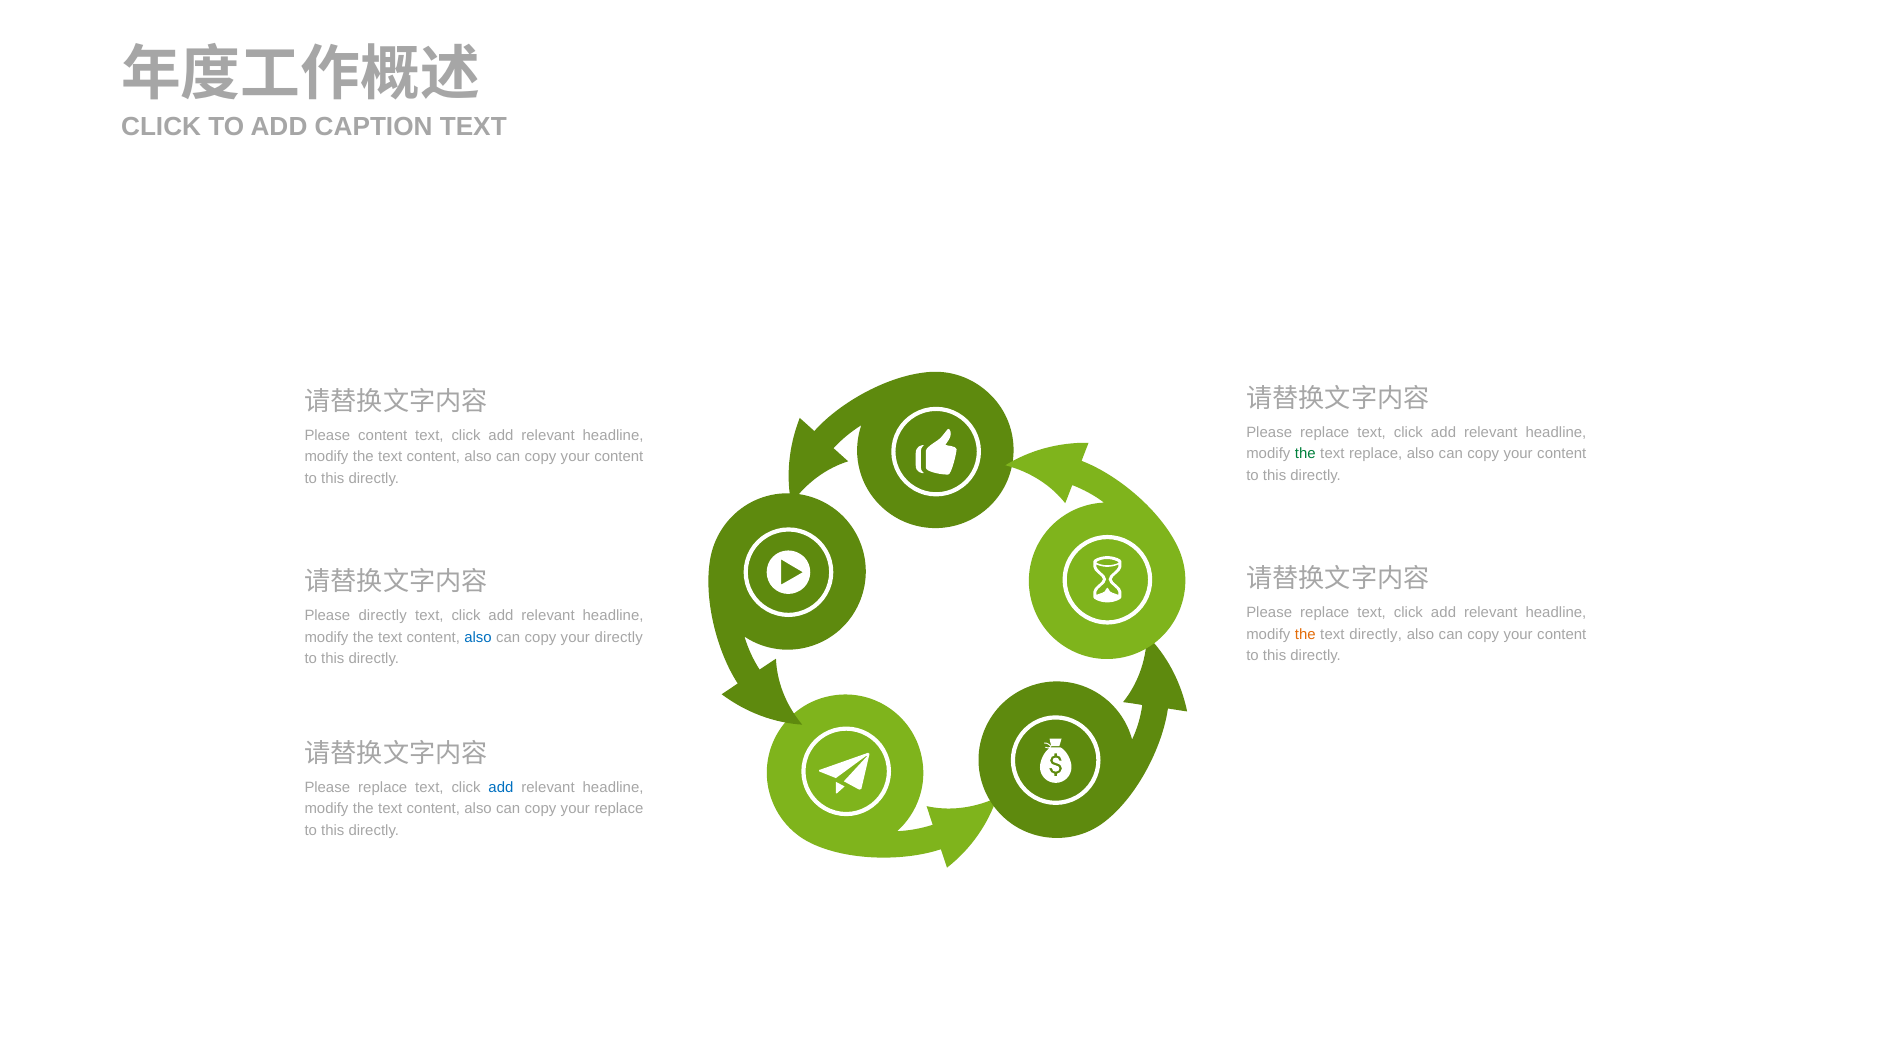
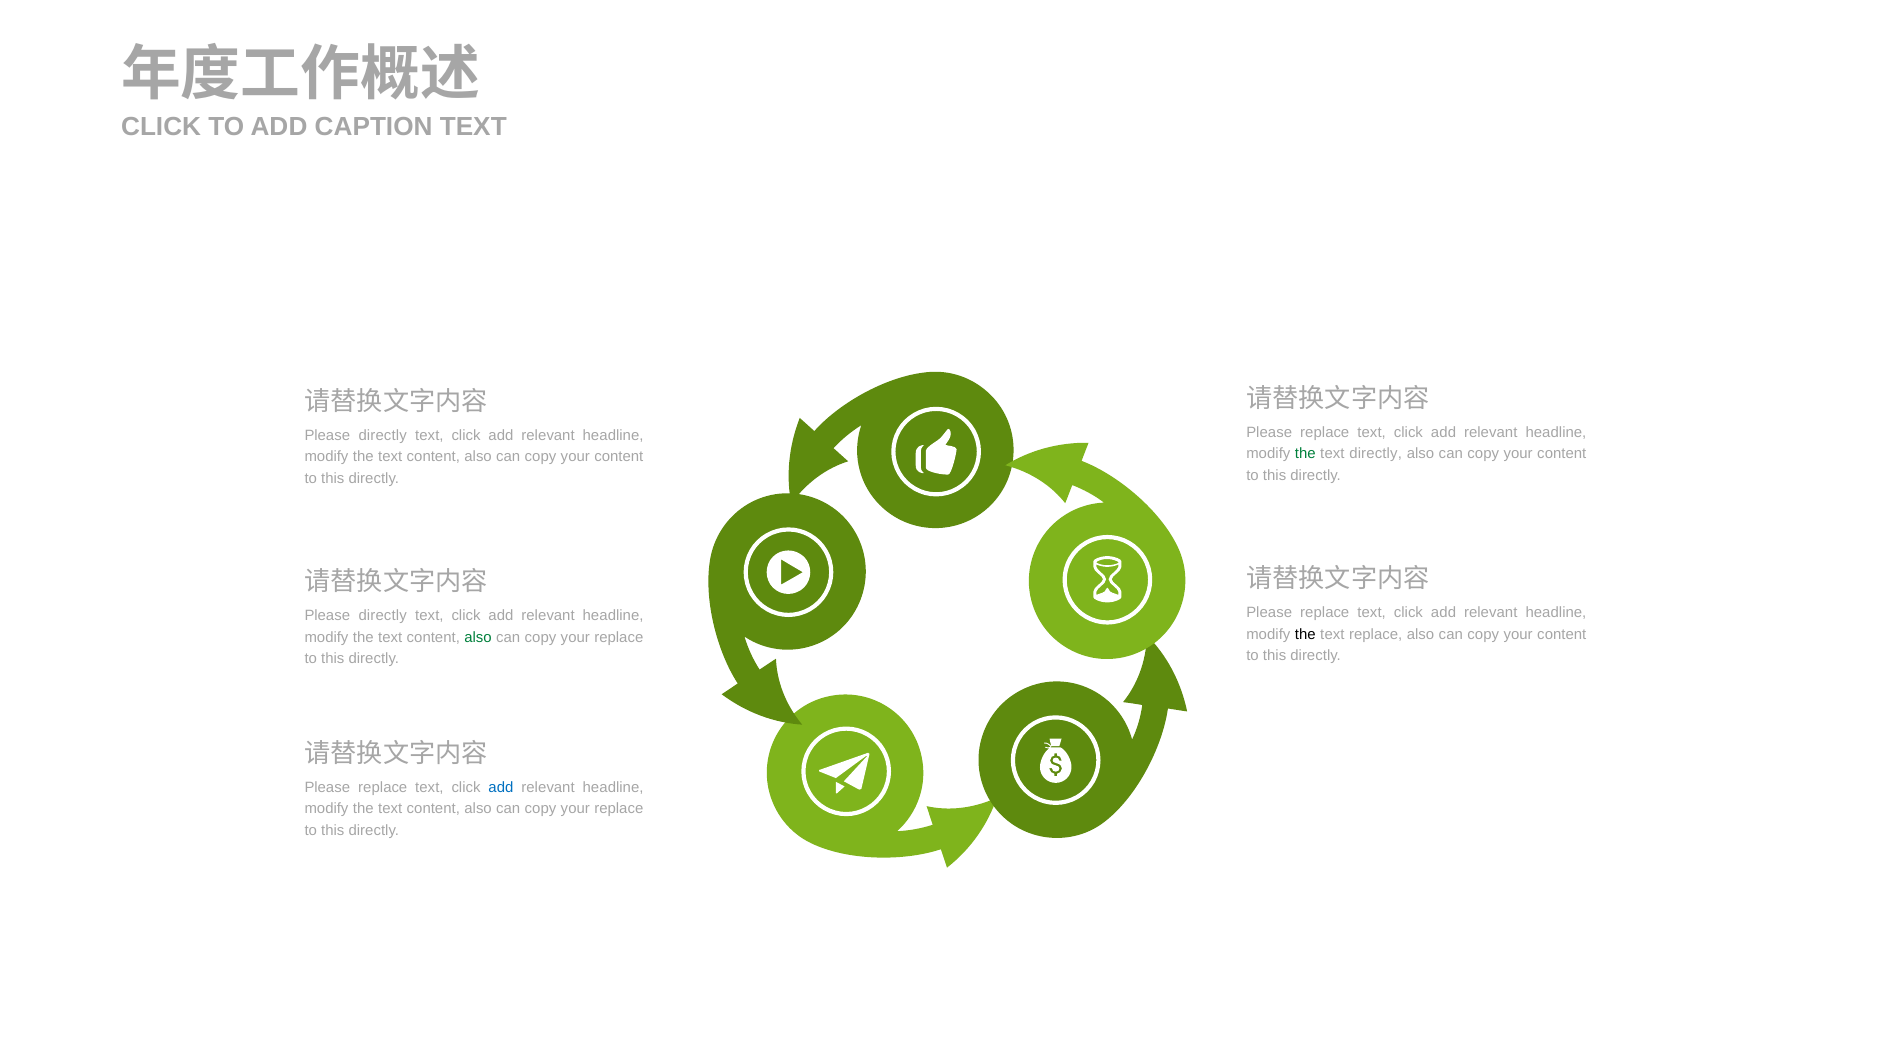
content at (383, 436): content -> directly
text replace: replace -> directly
the at (1305, 635) colour: orange -> black
text directly: directly -> replace
also at (478, 638) colour: blue -> green
directly at (619, 638): directly -> replace
